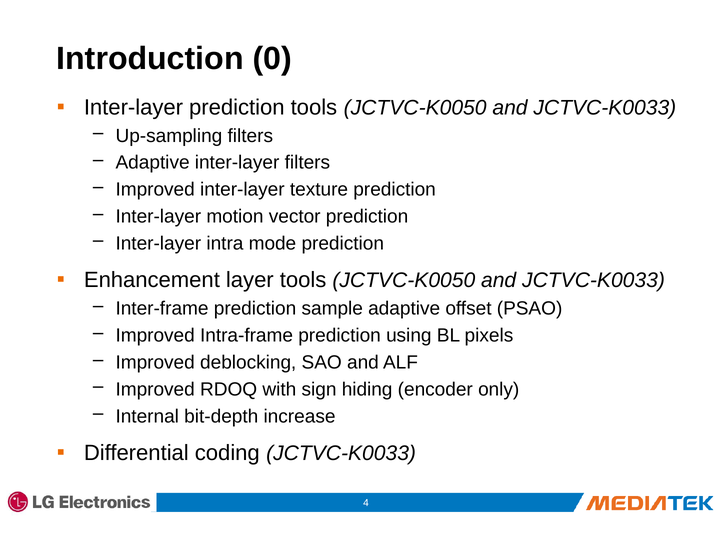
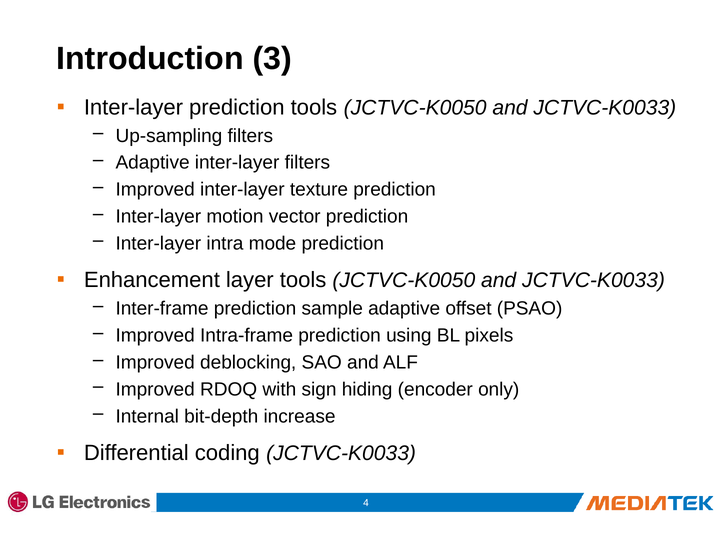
0: 0 -> 3
